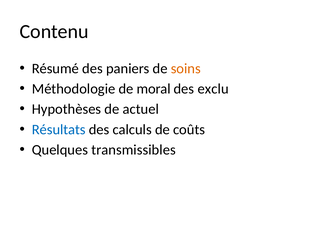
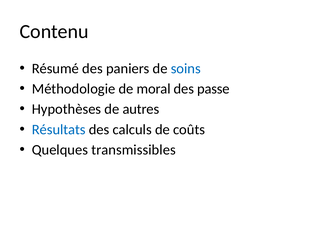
soins colour: orange -> blue
exclu: exclu -> passe
actuel: actuel -> autres
